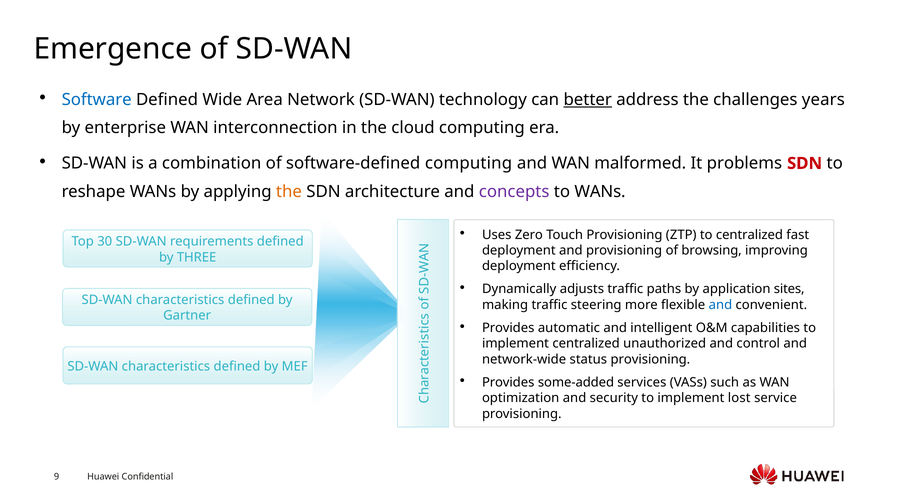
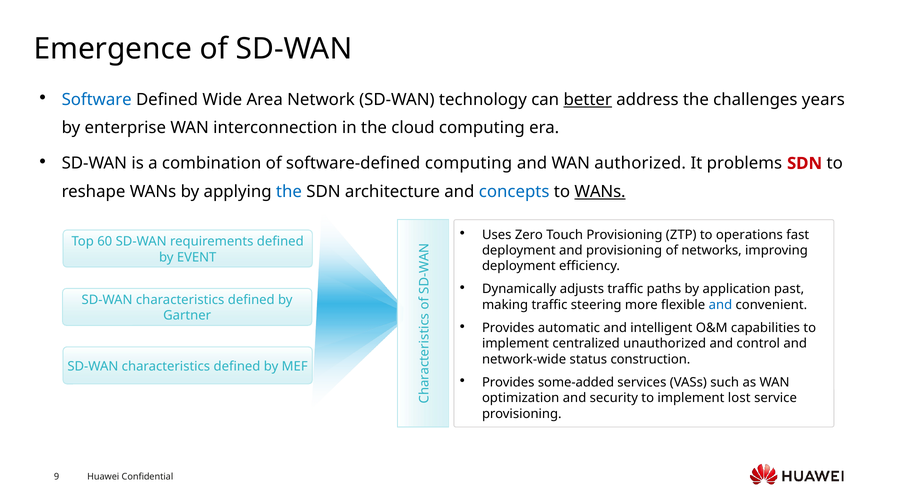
malformed: malformed -> authorized
the at (289, 192) colour: orange -> blue
concepts colour: purple -> blue
WANs at (600, 192) underline: none -> present
to centralized: centralized -> operations
30: 30 -> 60
browsing: browsing -> networks
THREE: THREE -> EVENT
sites: sites -> past
status provisioning: provisioning -> construction
